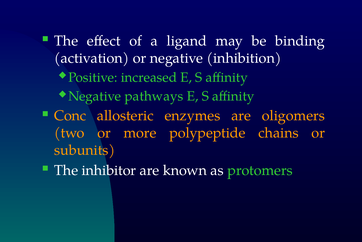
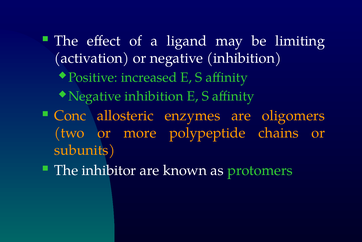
binding: binding -> limiting
pathways at (154, 96): pathways -> inhibition
